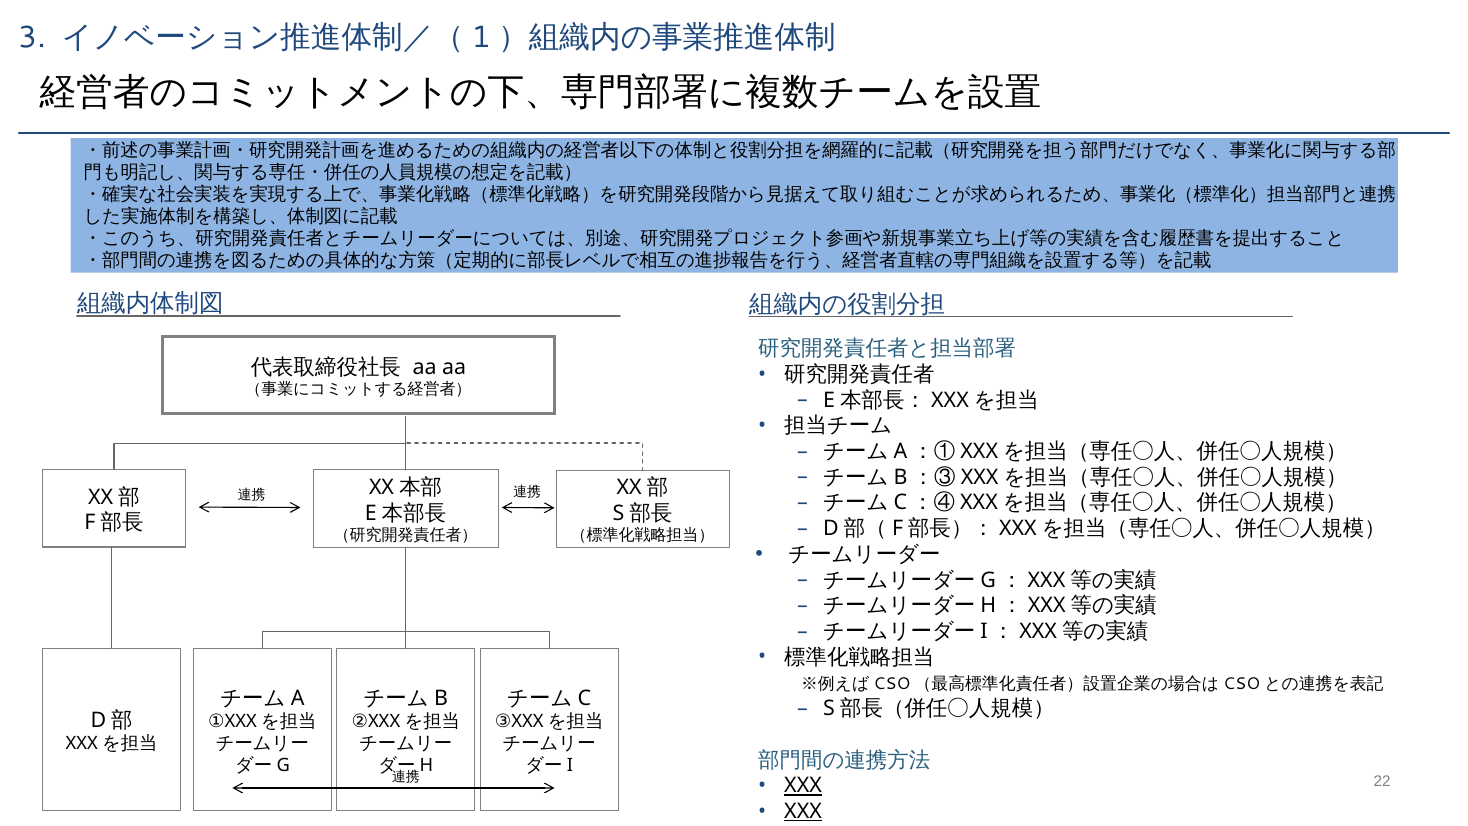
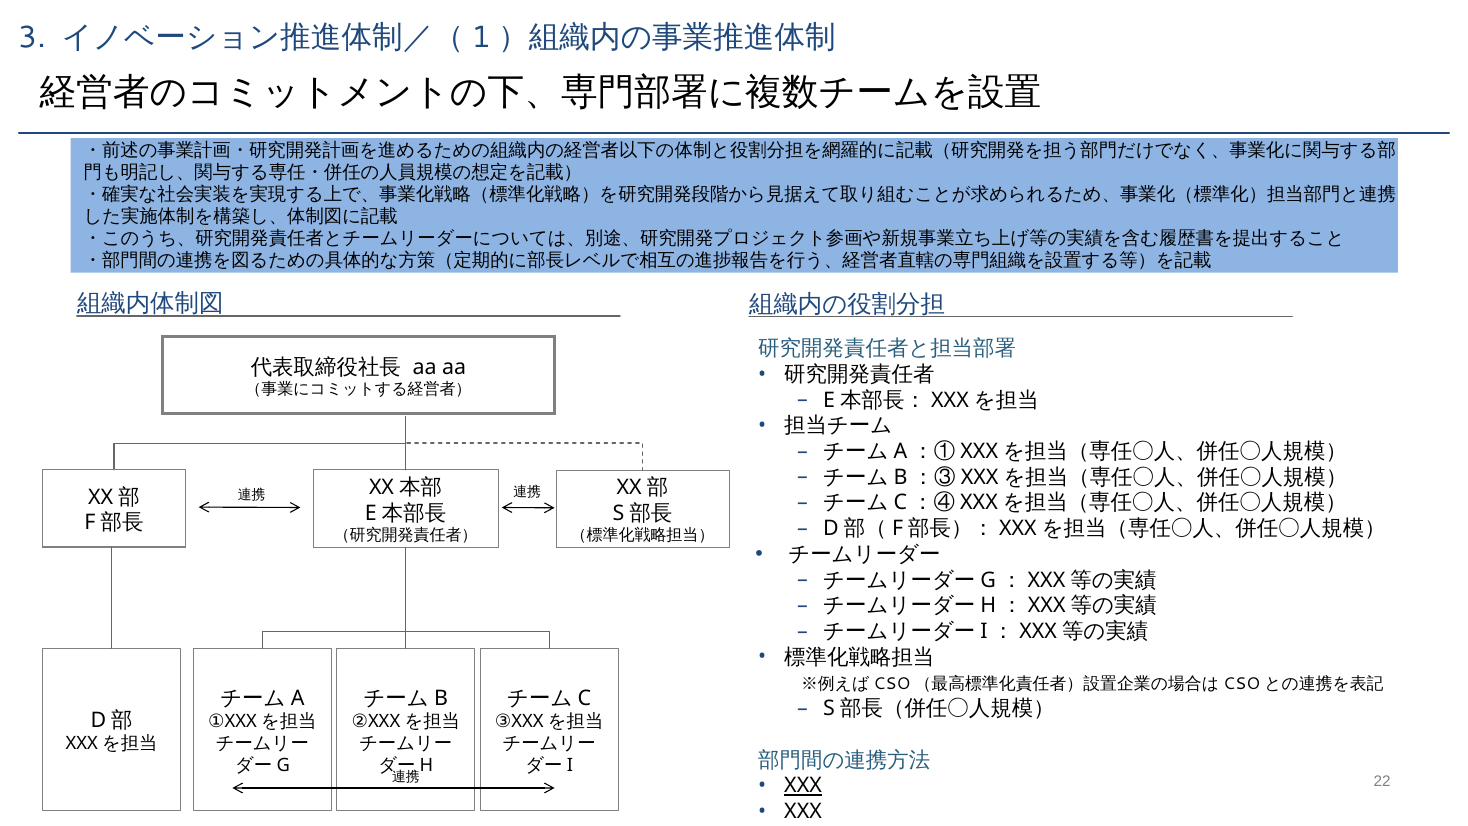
XXX at (803, 811) underline: present -> none
